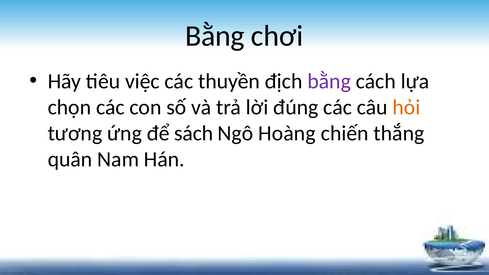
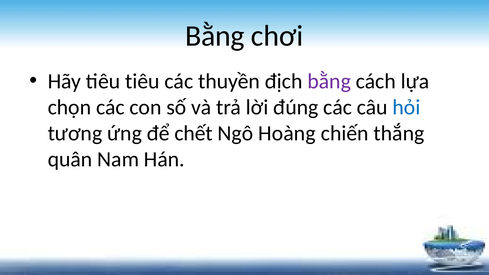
tiêu việc: việc -> tiêu
hỏi colour: orange -> blue
sách: sách -> chết
